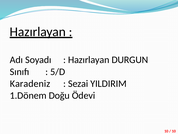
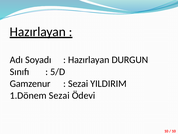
Karadeniz: Karadeniz -> Gamzenur
1.Dönem Doğu: Doğu -> Sezai
